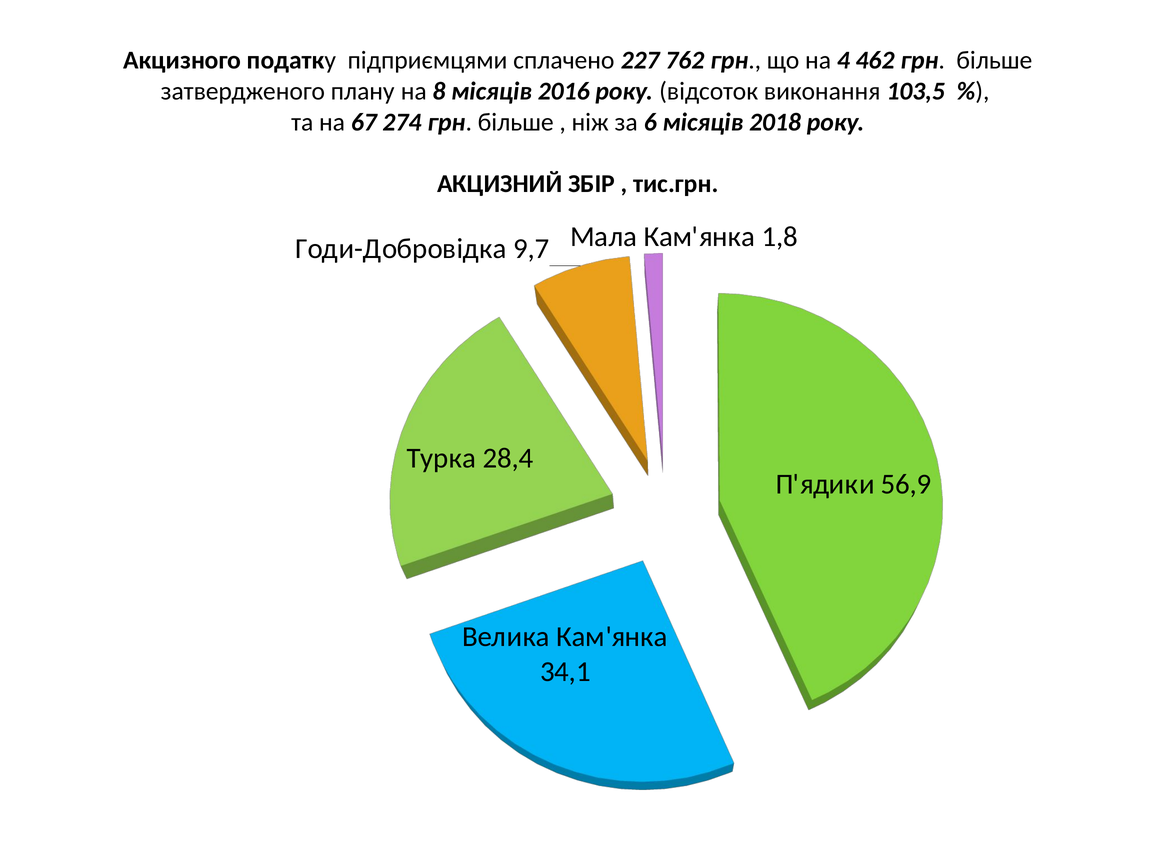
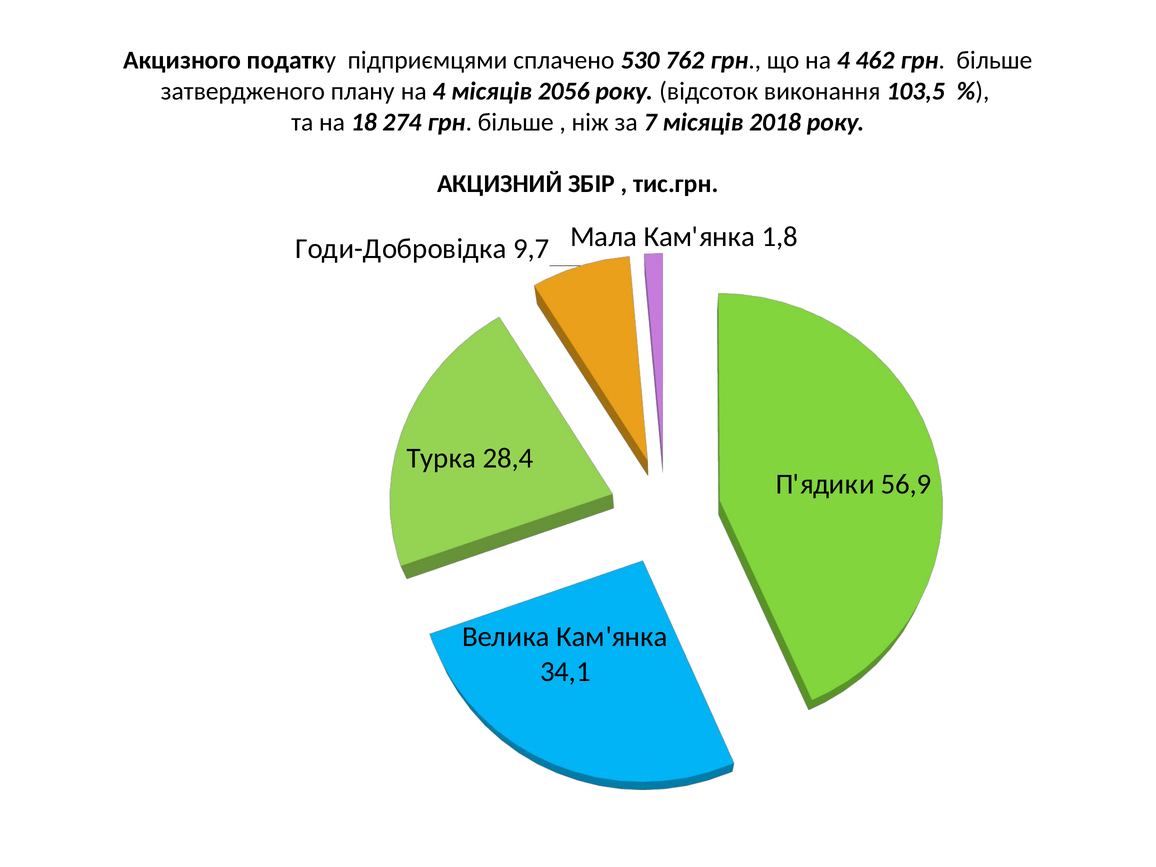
227: 227 -> 530
плану на 8: 8 -> 4
2016: 2016 -> 2056
67: 67 -> 18
6: 6 -> 7
